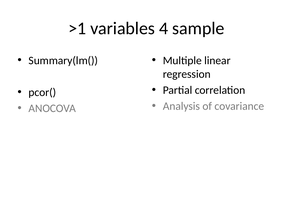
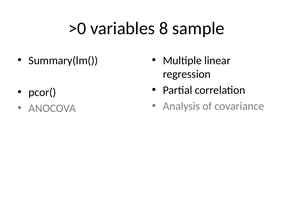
>1: >1 -> >0
4: 4 -> 8
